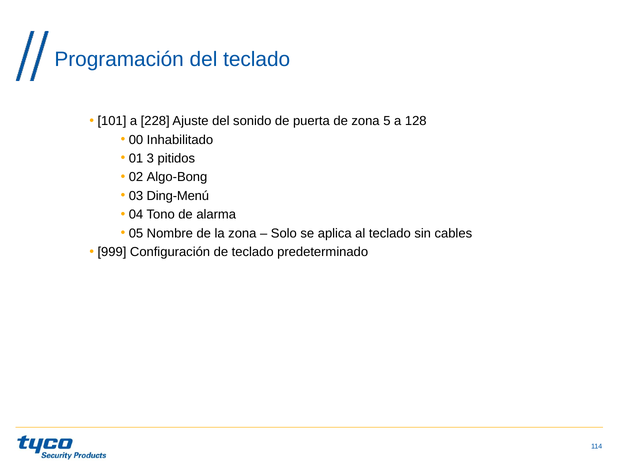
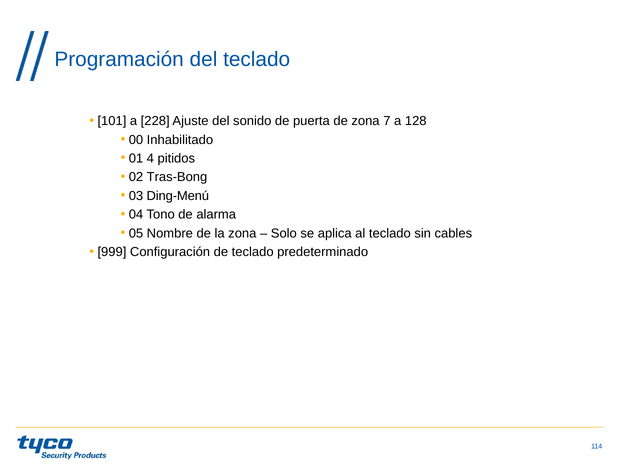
5: 5 -> 7
3: 3 -> 4
Algo-Bong: Algo-Bong -> Tras-Bong
